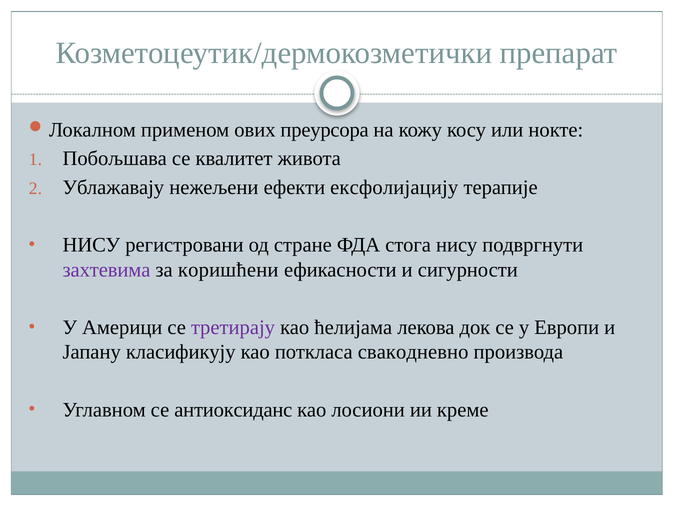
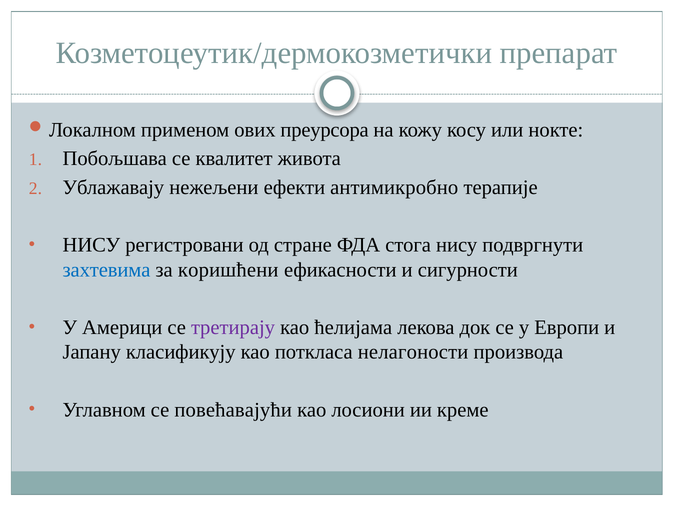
ексфолијацију: ексфолијацију -> антимикробно
захтевима colour: purple -> blue
свакодневно: свакодневно -> нелагоности
антиоксиданс: антиоксиданс -> повећавајући
